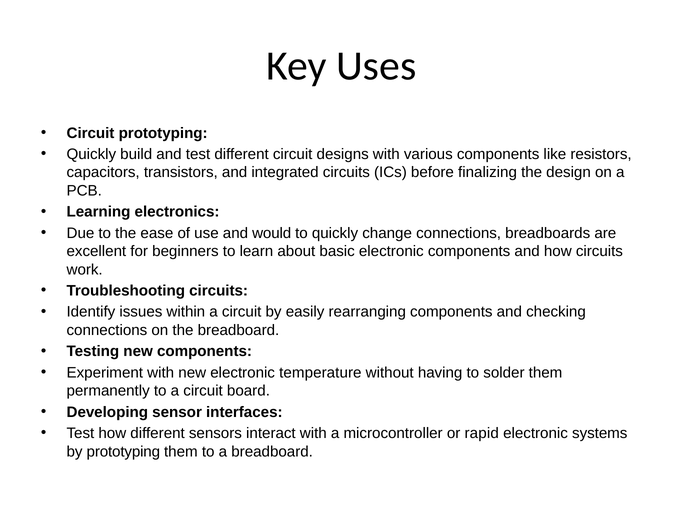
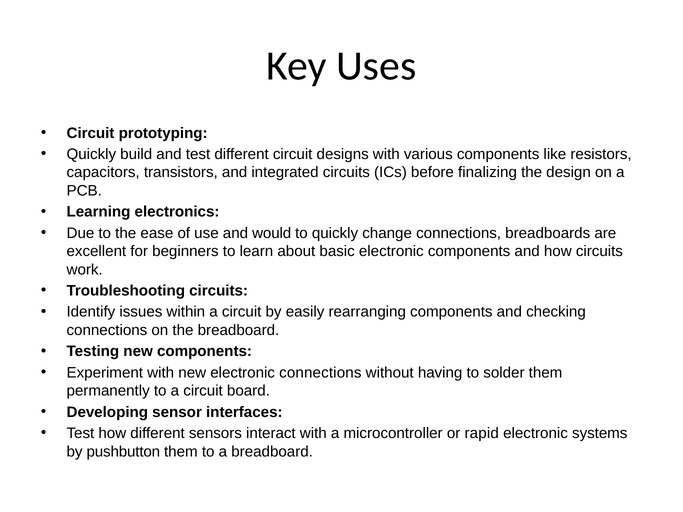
electronic temperature: temperature -> connections
by prototyping: prototyping -> pushbutton
